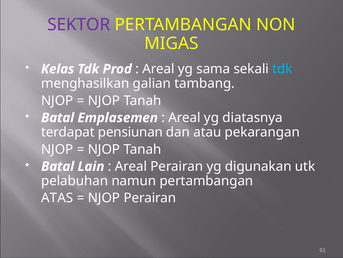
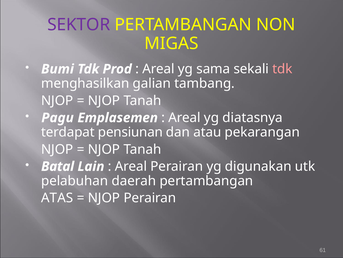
Kelas: Kelas -> Bumi
tdk at (282, 69) colour: light blue -> pink
Batal at (58, 117): Batal -> Pagu
namun: namun -> daerah
